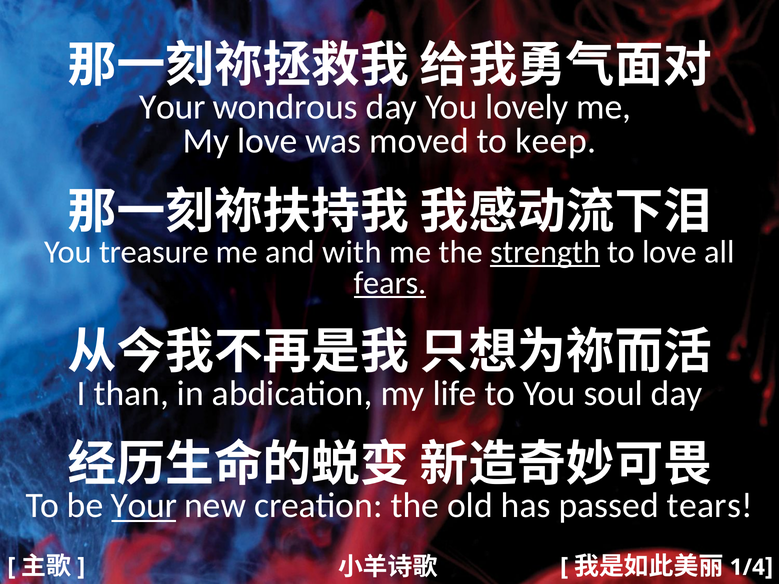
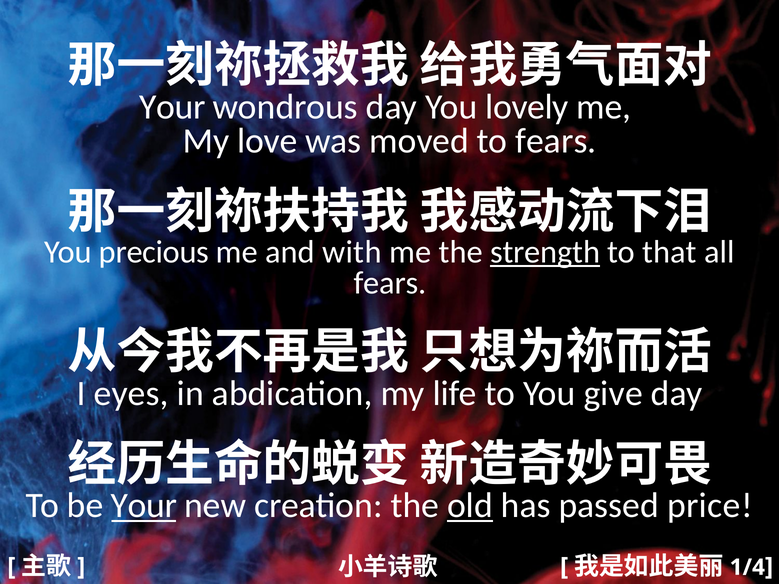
to keep: keep -> fears
treasure: treasure -> precious
to love: love -> that
fears at (390, 283) underline: present -> none
than: than -> eyes
soul: soul -> give
old underline: none -> present
tears: tears -> price
